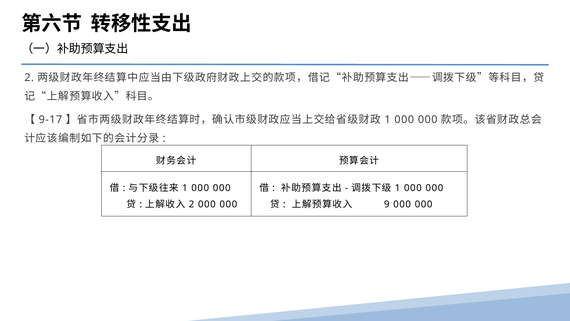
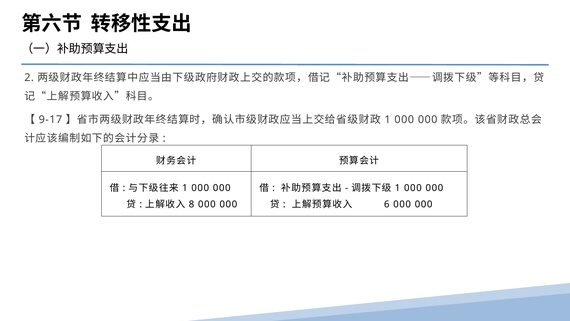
2 at (192, 204): 2 -> 8
9: 9 -> 6
